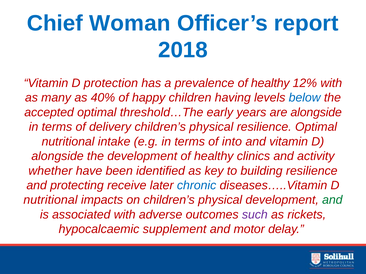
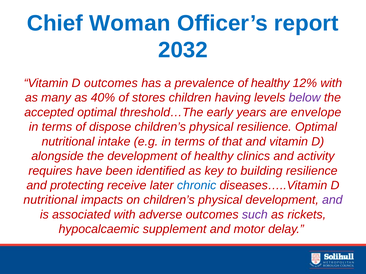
2018: 2018 -> 2032
D protection: protection -> outcomes
happy: happy -> stores
below colour: blue -> purple
are alongside: alongside -> envelope
delivery: delivery -> dispose
into: into -> that
whether: whether -> requires
and at (332, 200) colour: green -> purple
